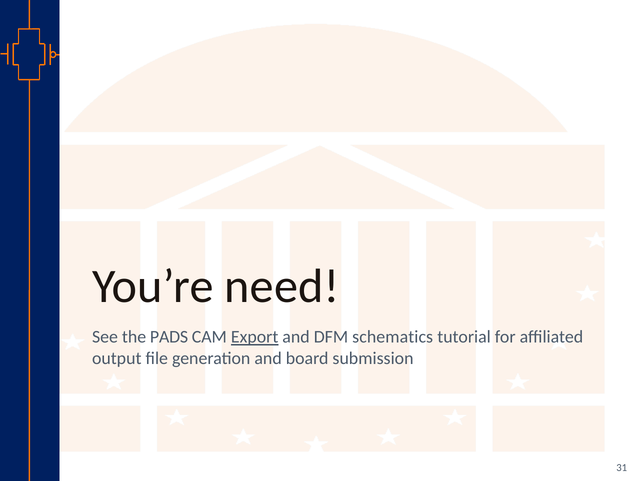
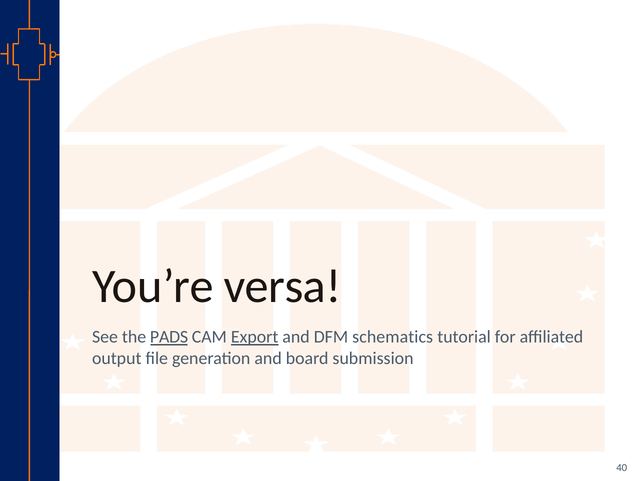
need: need -> versa
PADS underline: none -> present
31: 31 -> 40
